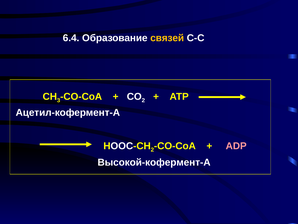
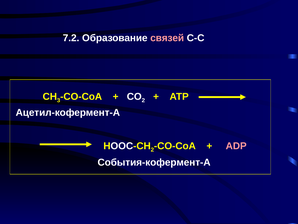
6.4: 6.4 -> 7.2
связей colour: yellow -> pink
Высокой-кофермент-А: Высокой-кофермент-А -> События-кофермент-А
